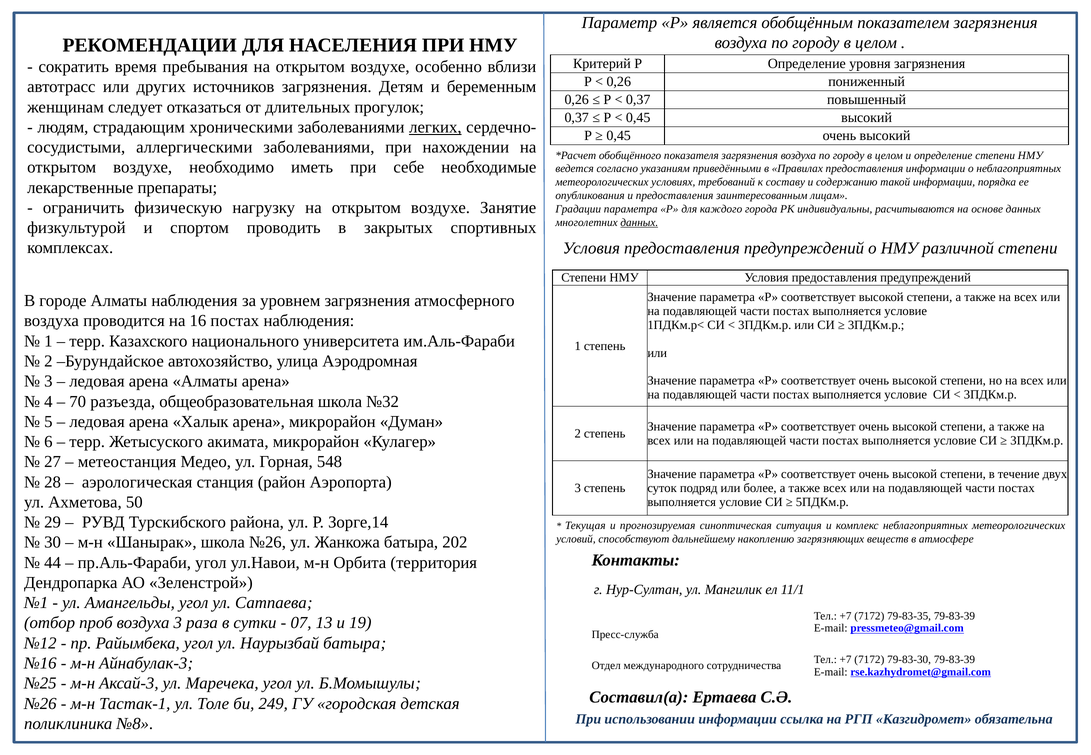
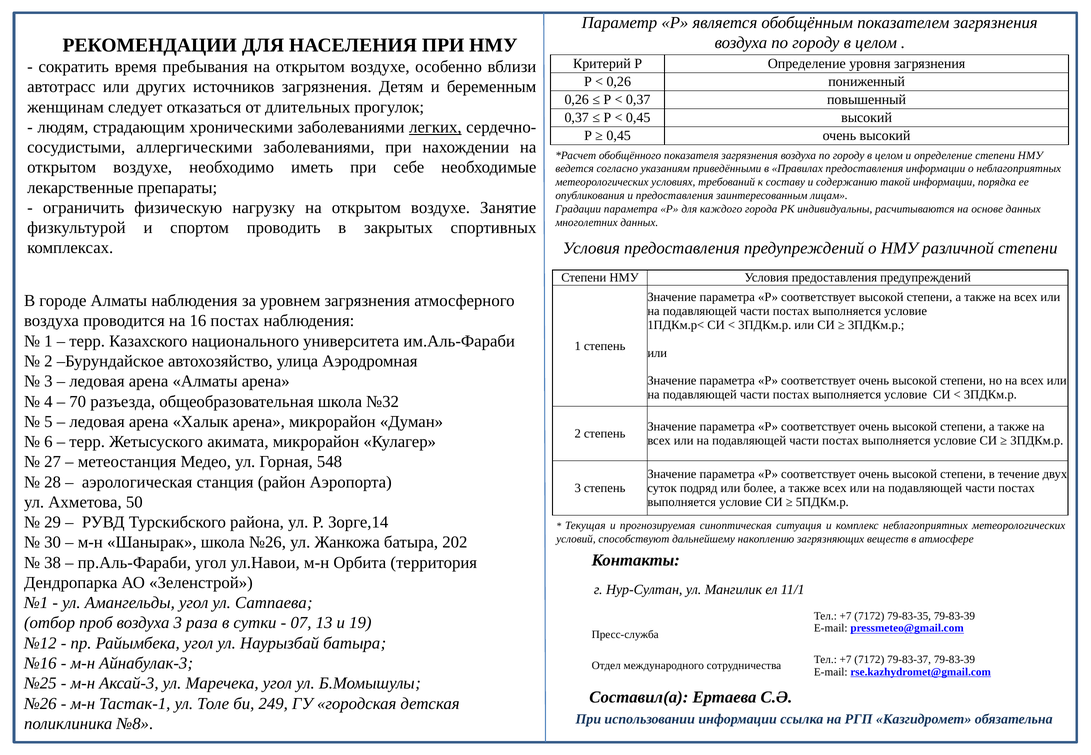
данных at (639, 222) underline: present -> none
44: 44 -> 38
79-83-30: 79-83-30 -> 79-83-37
